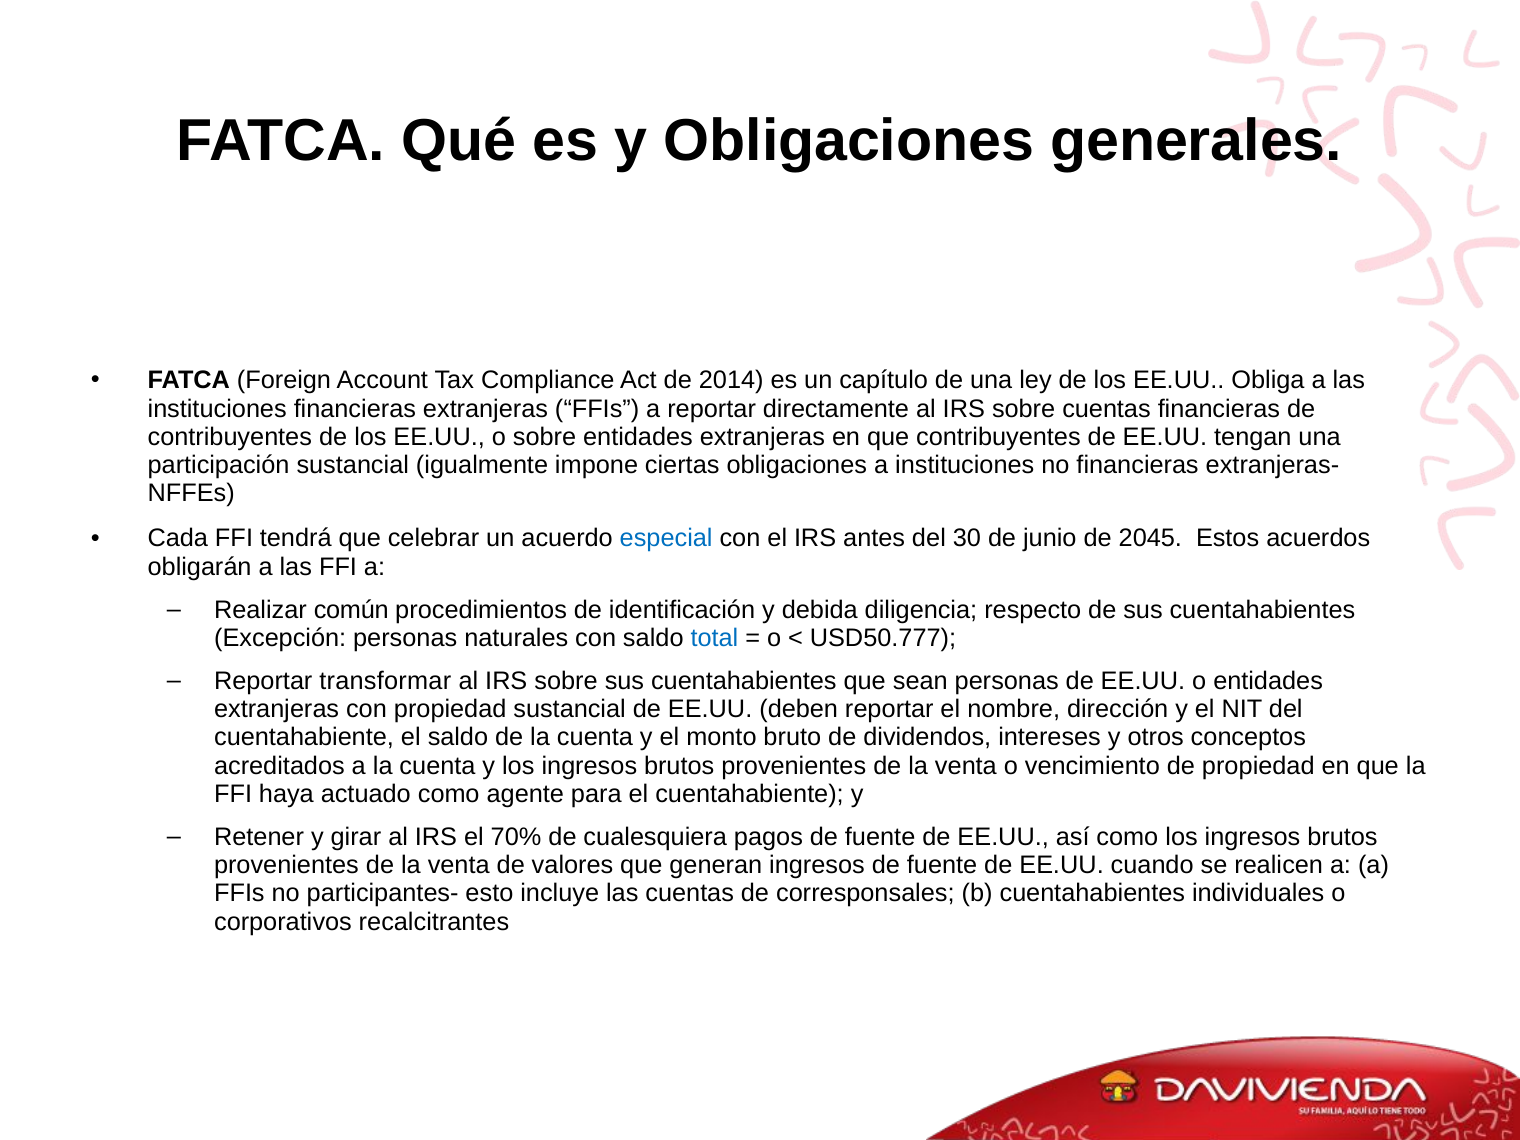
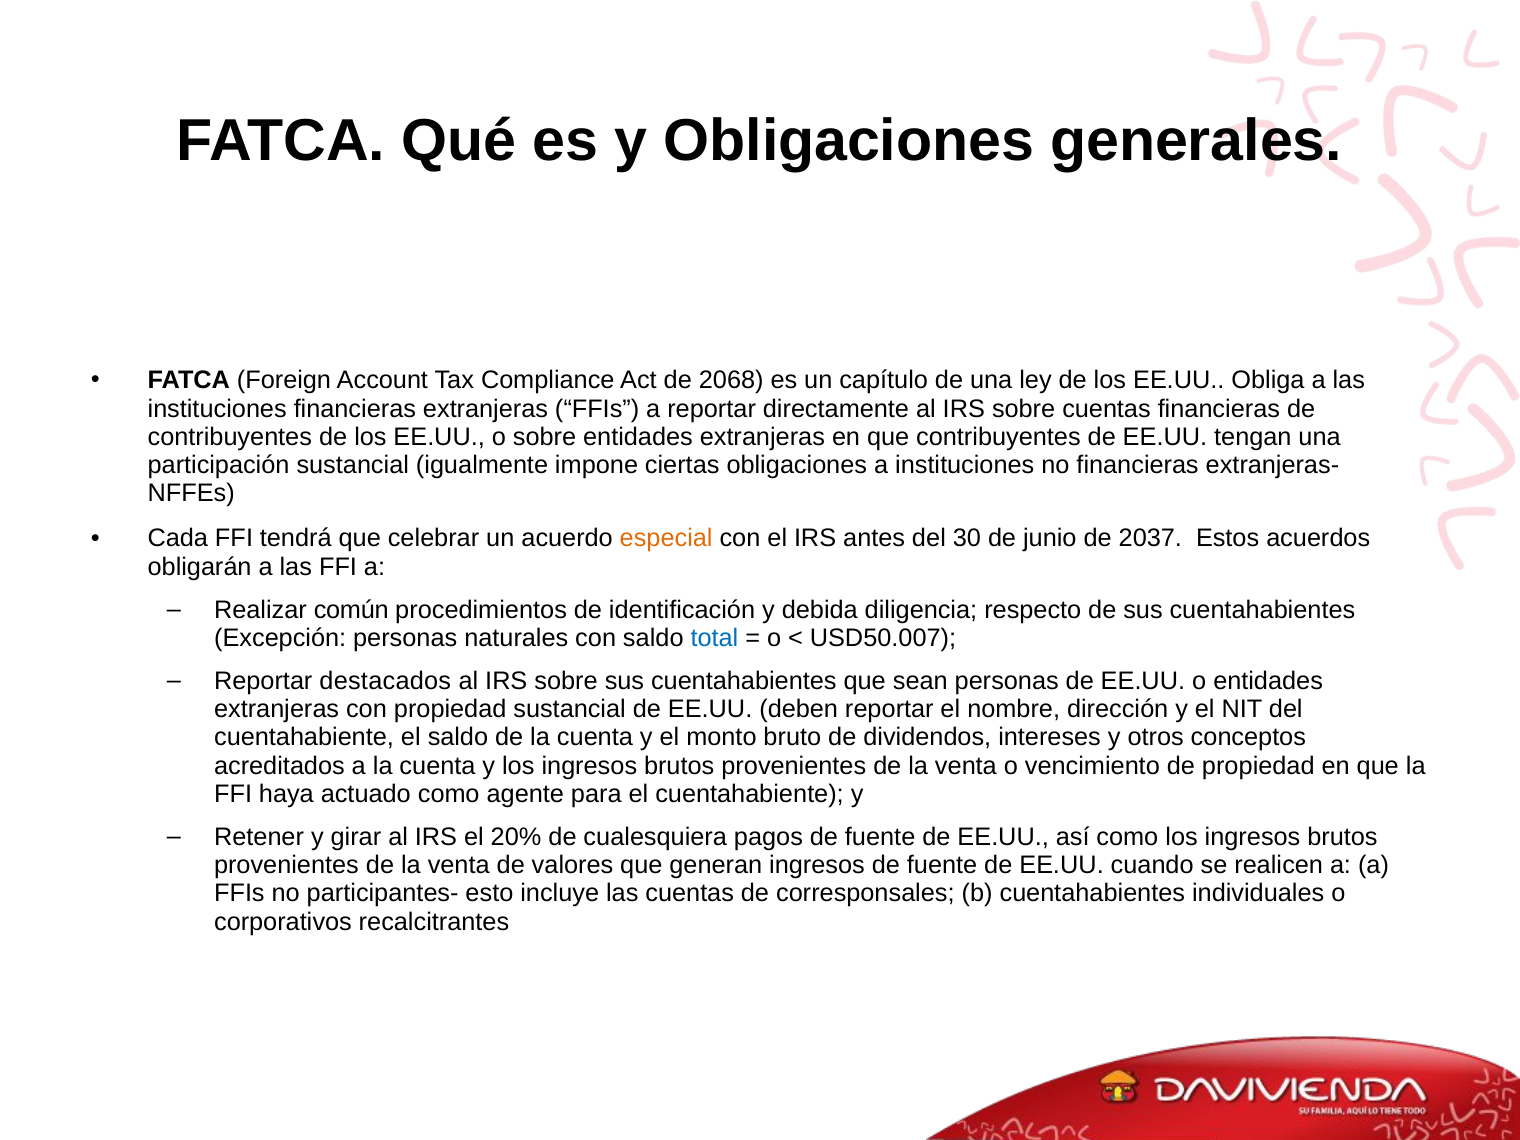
2014: 2014 -> 2068
especial colour: blue -> orange
2045: 2045 -> 2037
USD50.777: USD50.777 -> USD50.007
transformar: transformar -> destacados
70%: 70% -> 20%
